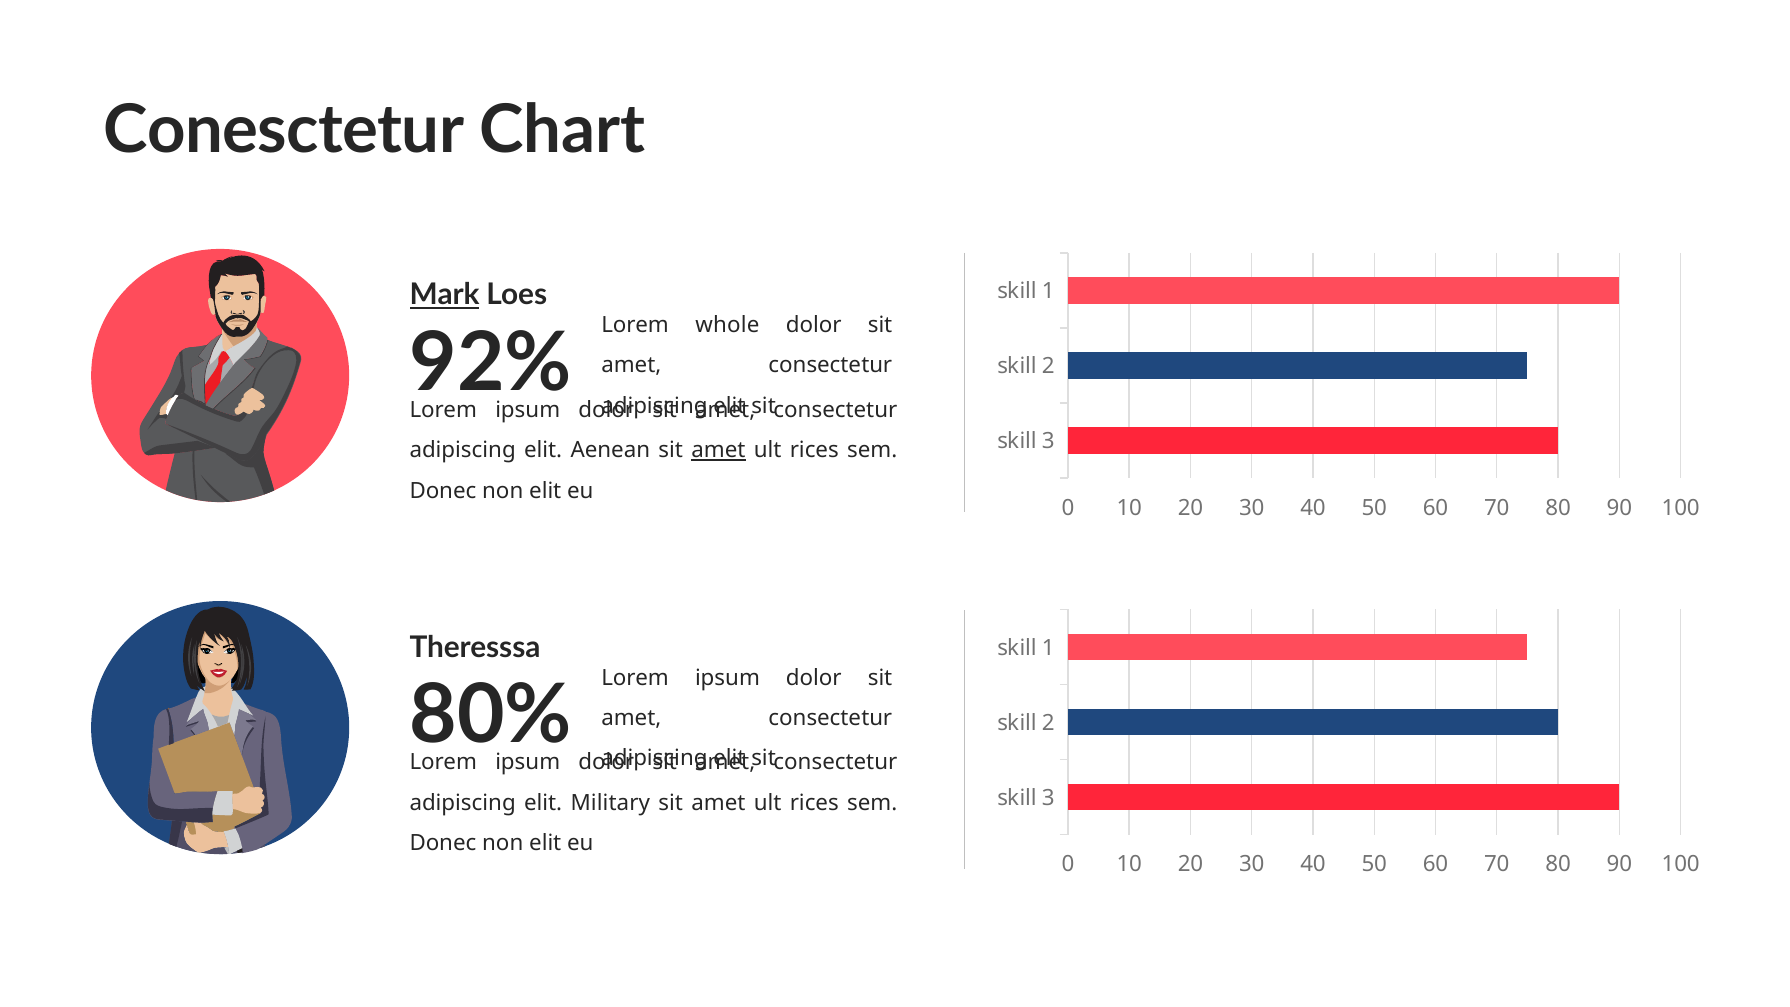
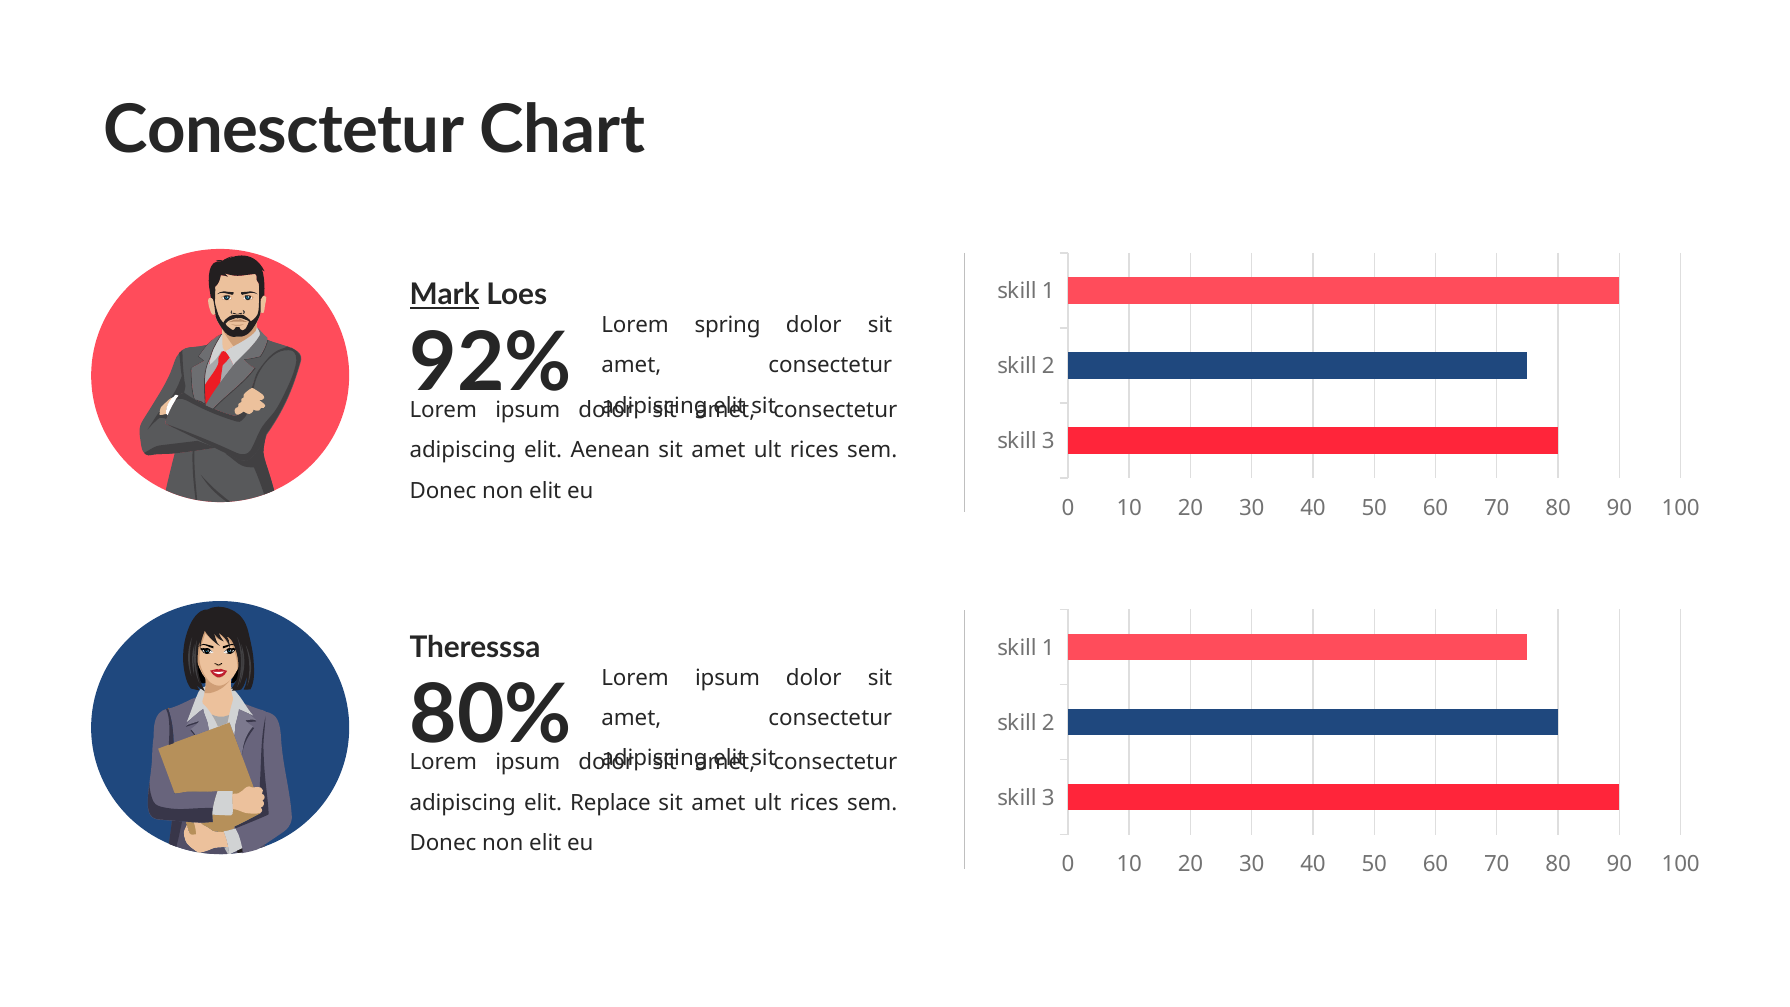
whole: whole -> spring
amet at (718, 450) underline: present -> none
Military: Military -> Replace
